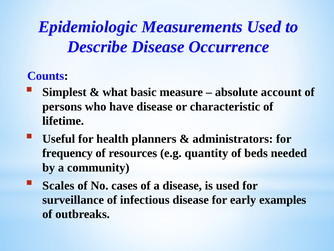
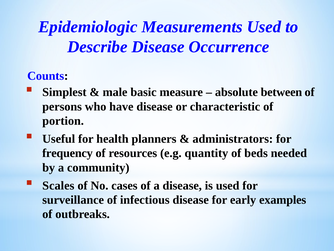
what: what -> male
account: account -> between
lifetime: lifetime -> portion
